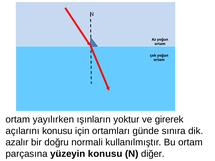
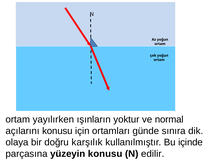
girerek: girerek -> normal
azalır: azalır -> olaya
normali: normali -> karşılık
Bu ortam: ortam -> içinde
diğer: diğer -> edilir
